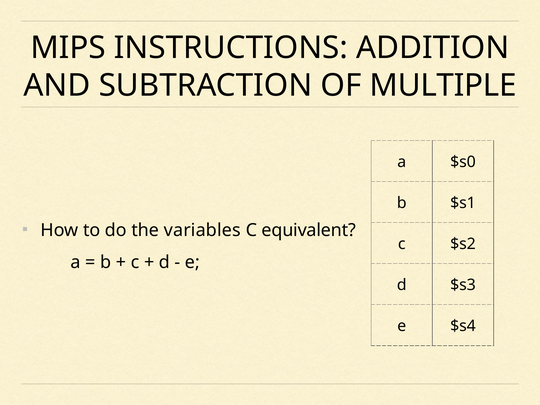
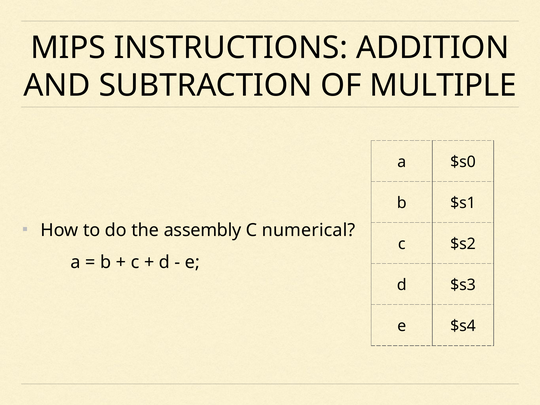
variables: variables -> assembly
equivalent: equivalent -> numerical
